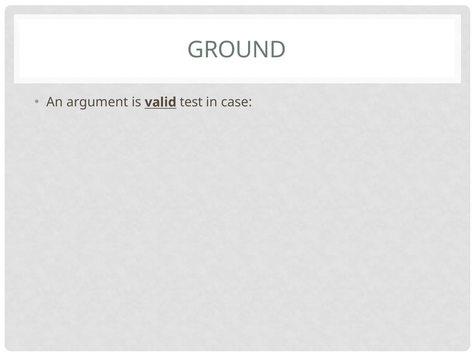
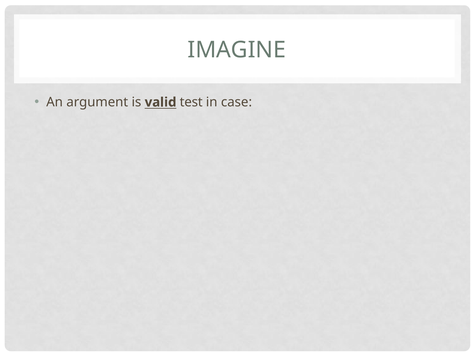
GROUND: GROUND -> IMAGINE
